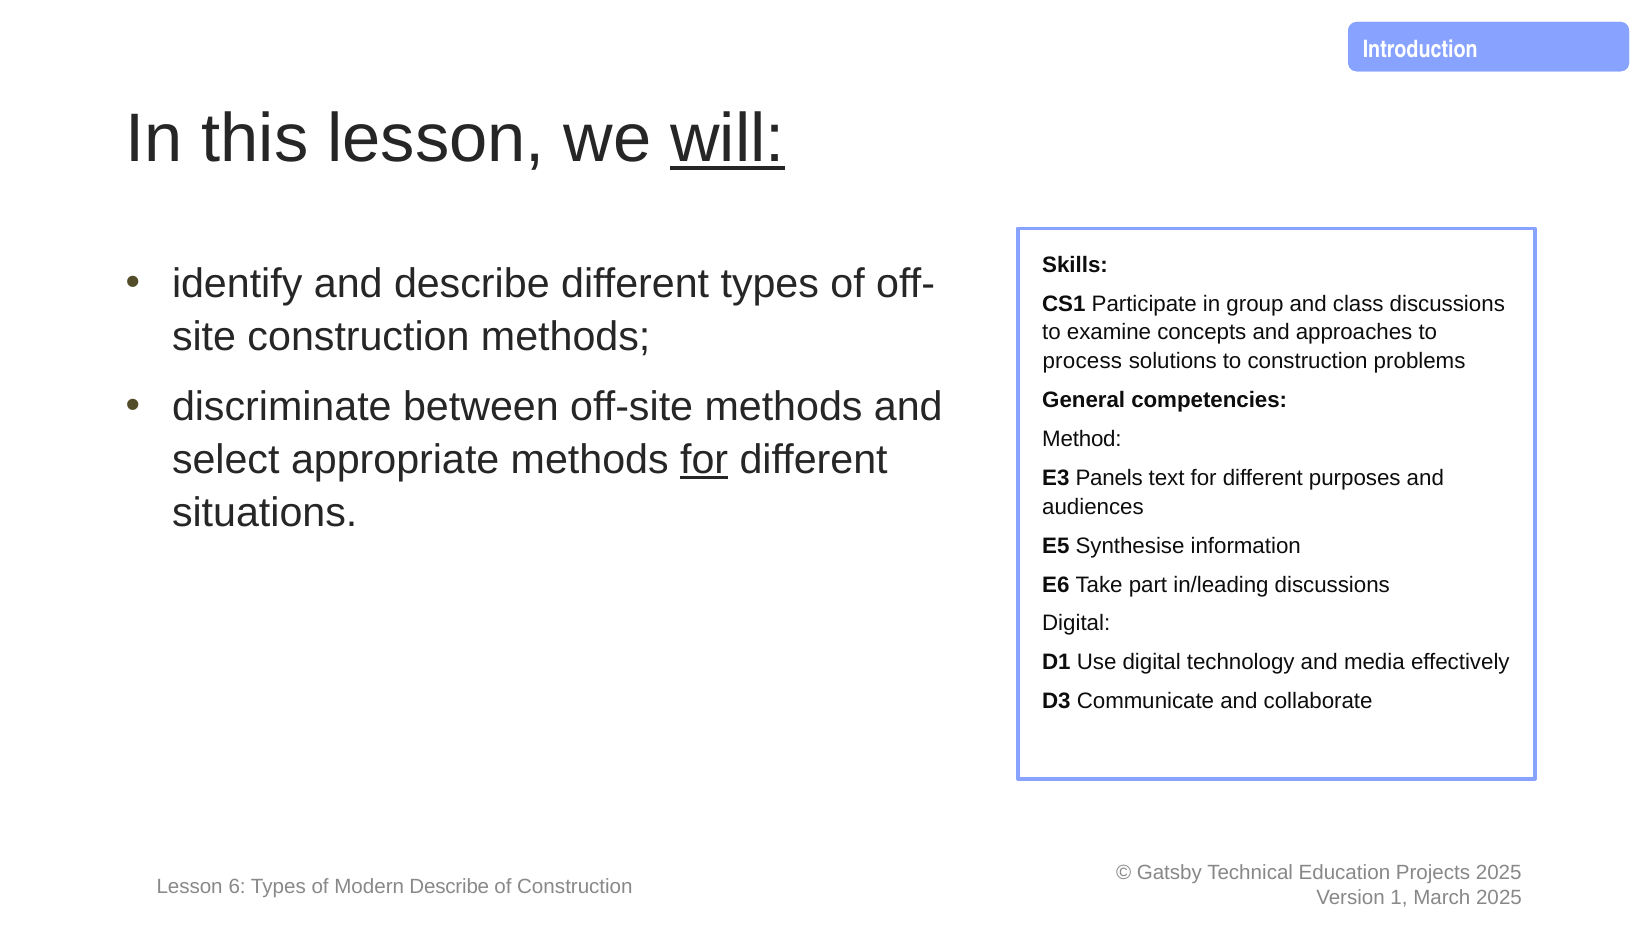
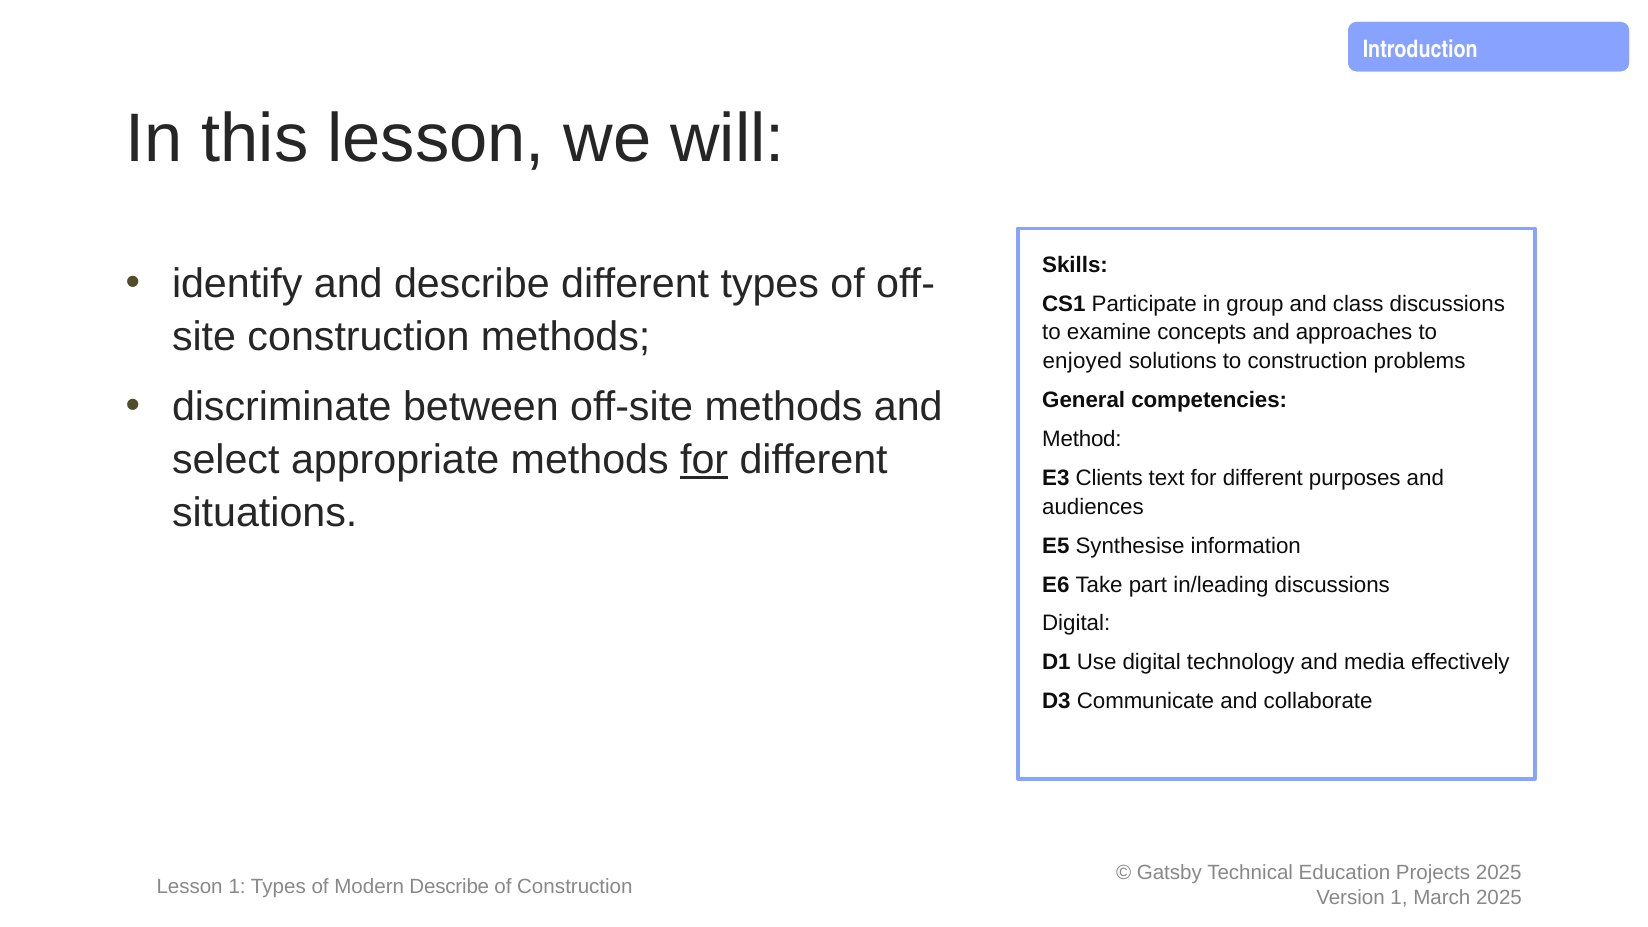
will underline: present -> none
process: process -> enjoyed
Panels: Panels -> Clients
Lesson 6: 6 -> 1
